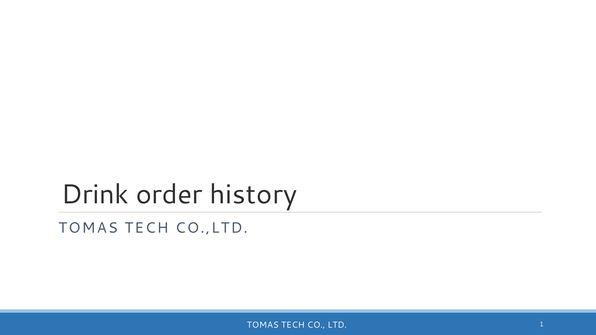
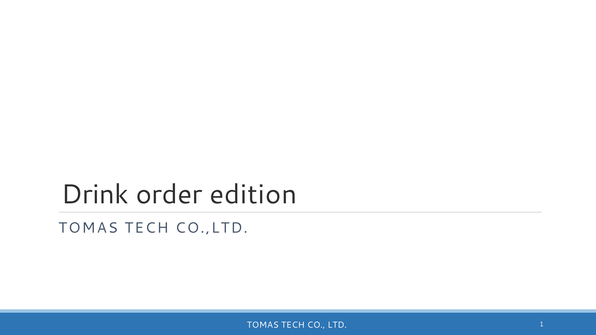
history: history -> edition
